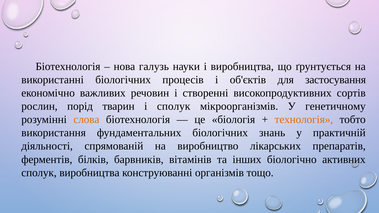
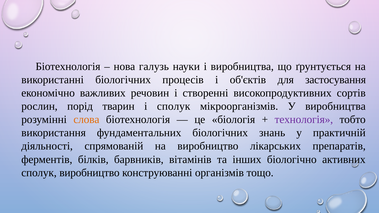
У генетичному: генетичному -> виробництва
технологія colour: orange -> purple
сполук виробництва: виробництва -> виробництво
